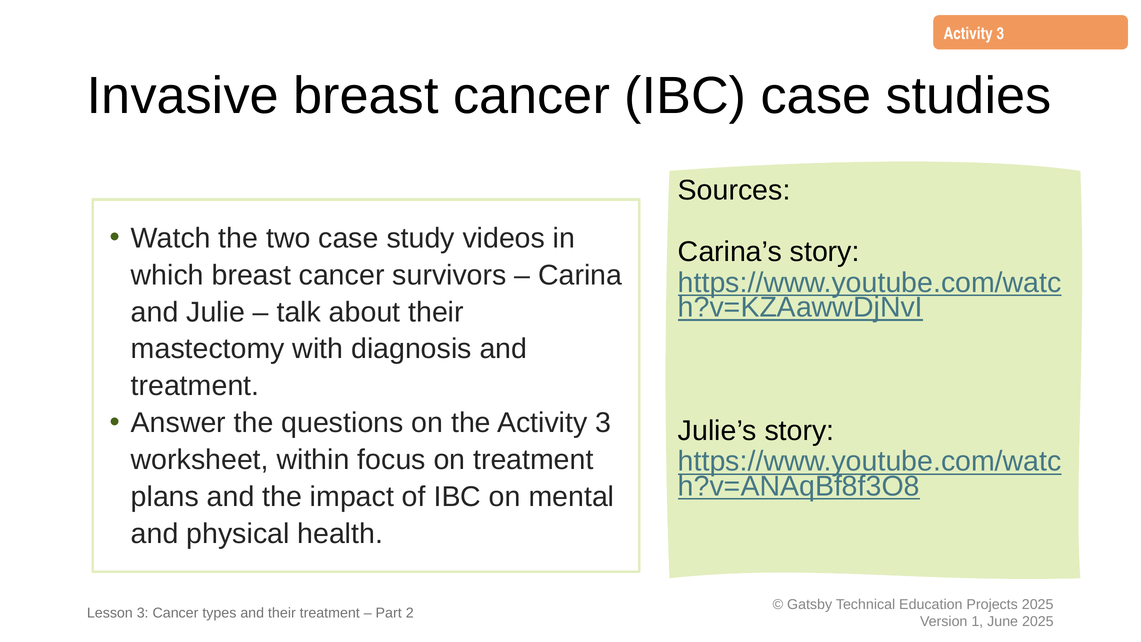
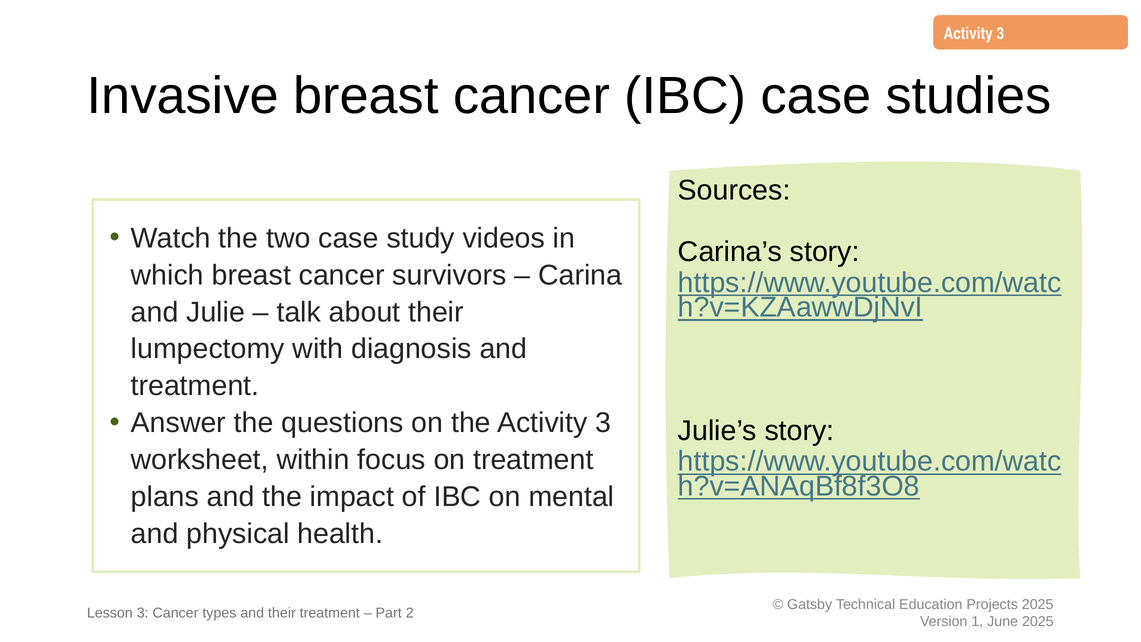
mastectomy: mastectomy -> lumpectomy
